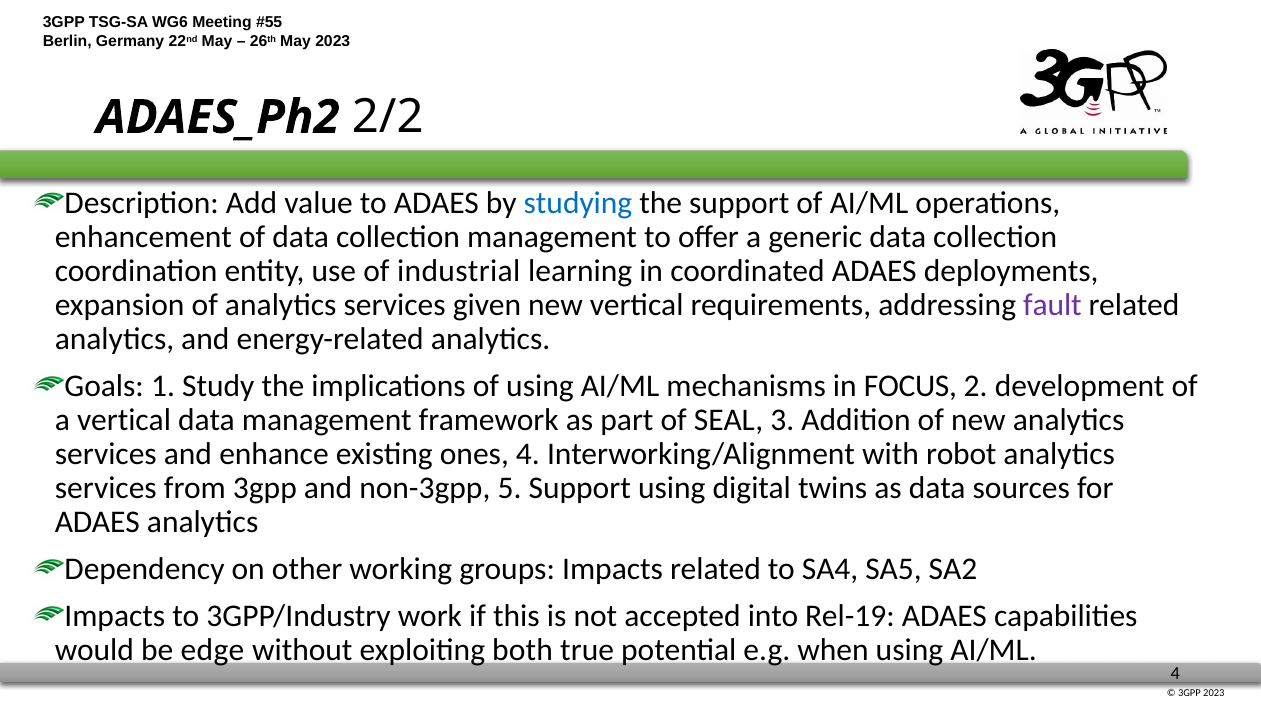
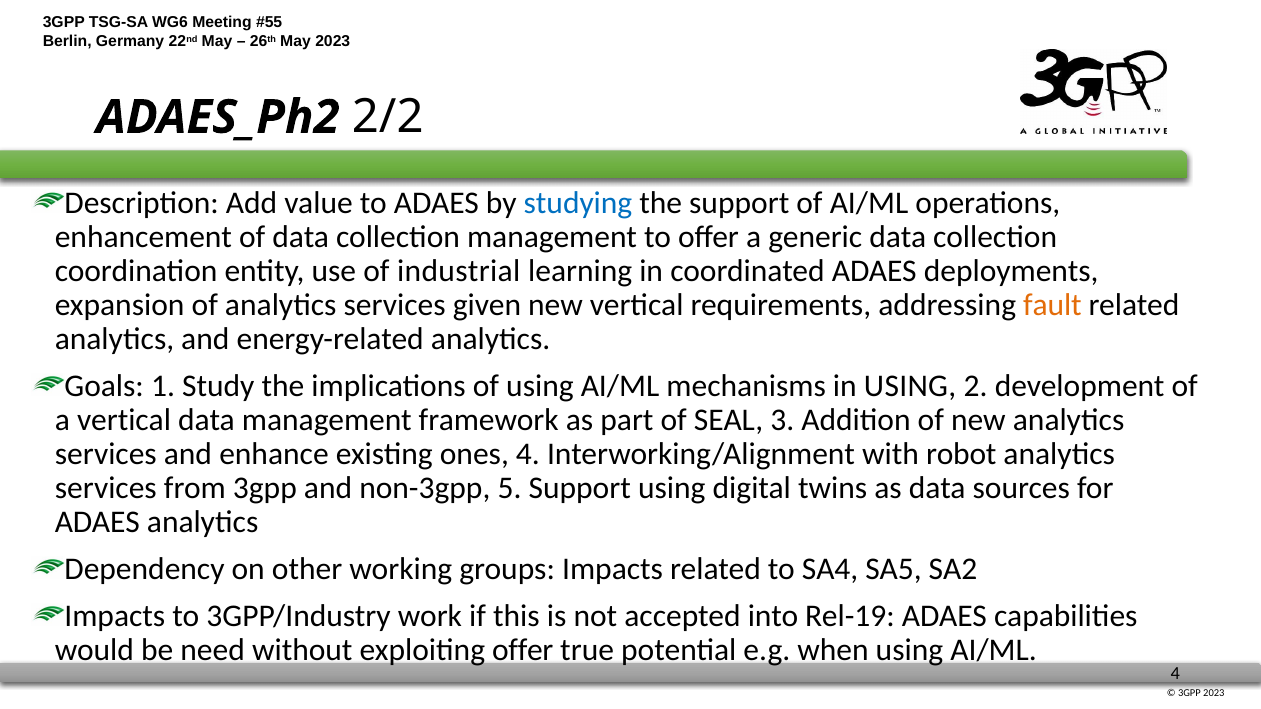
fault colour: purple -> orange
in FOCUS: FOCUS -> USING
edge: edge -> need
exploiting both: both -> offer
